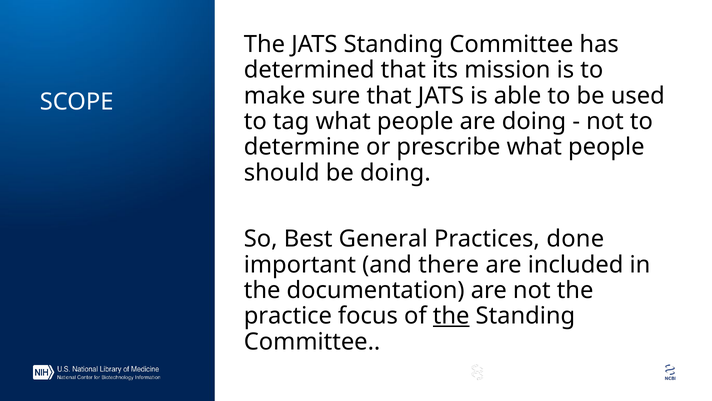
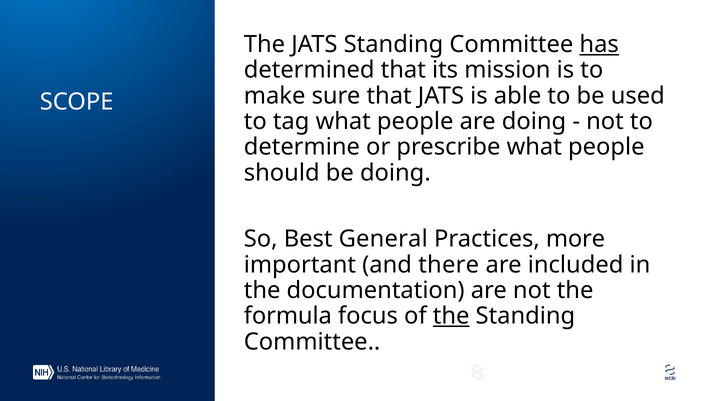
has underline: none -> present
done: done -> more
practice: practice -> formula
